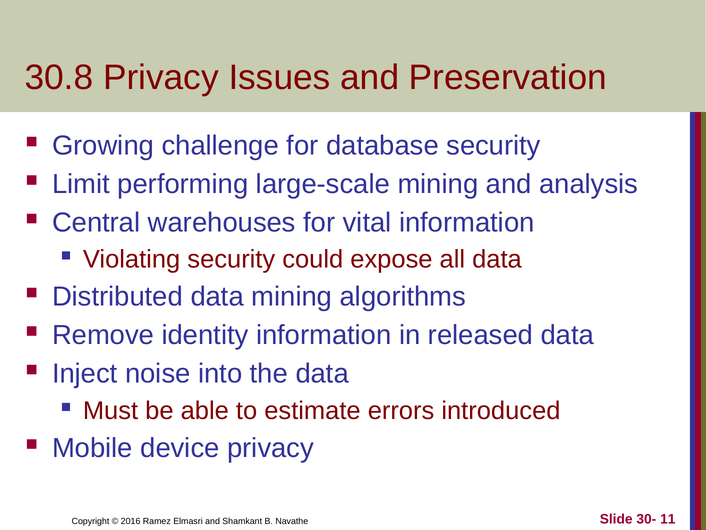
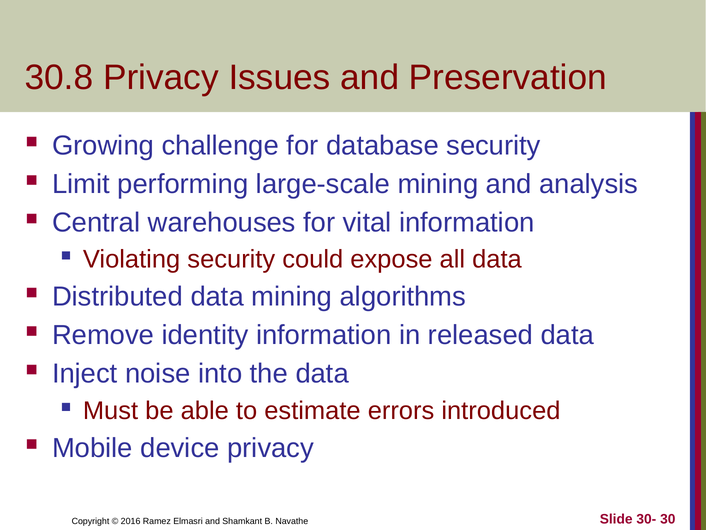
11: 11 -> 30
